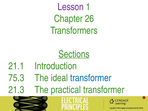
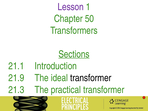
26: 26 -> 50
75.3: 75.3 -> 21.9
transformer at (91, 78) colour: blue -> black
